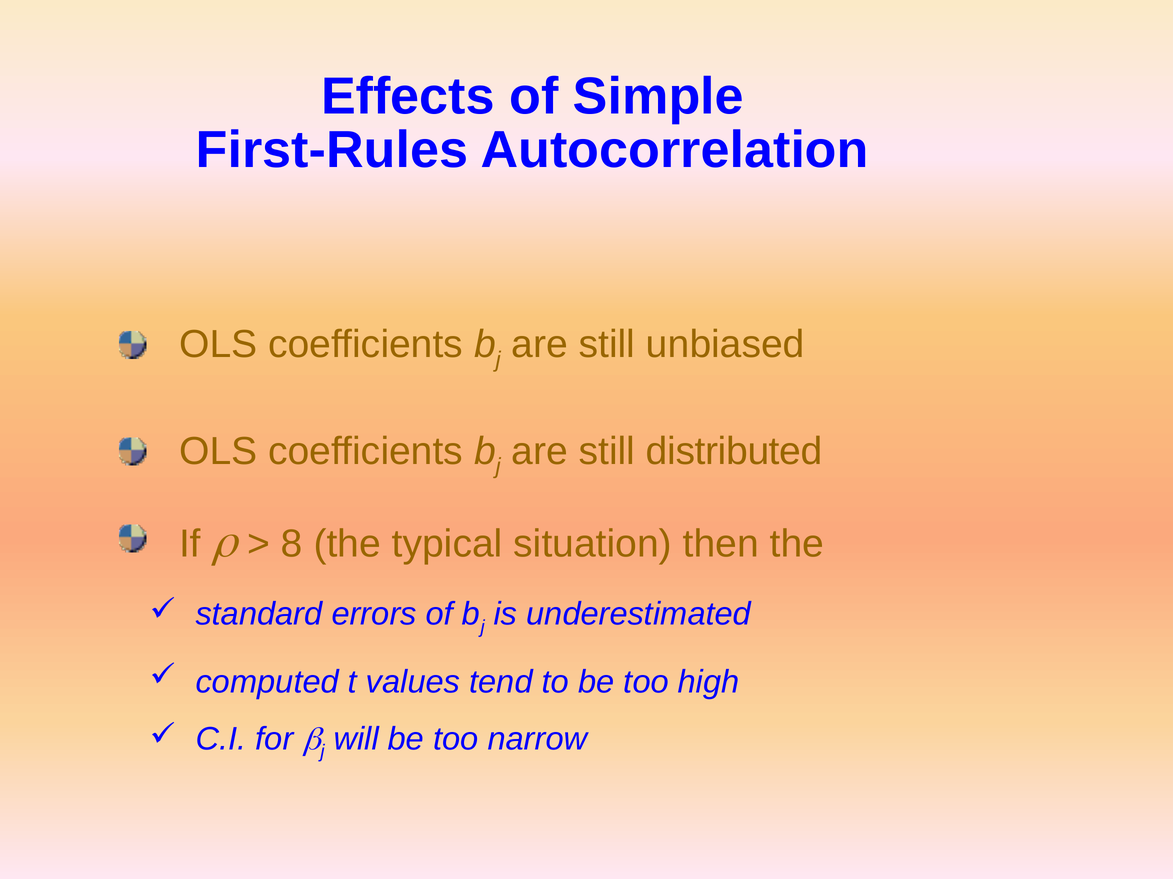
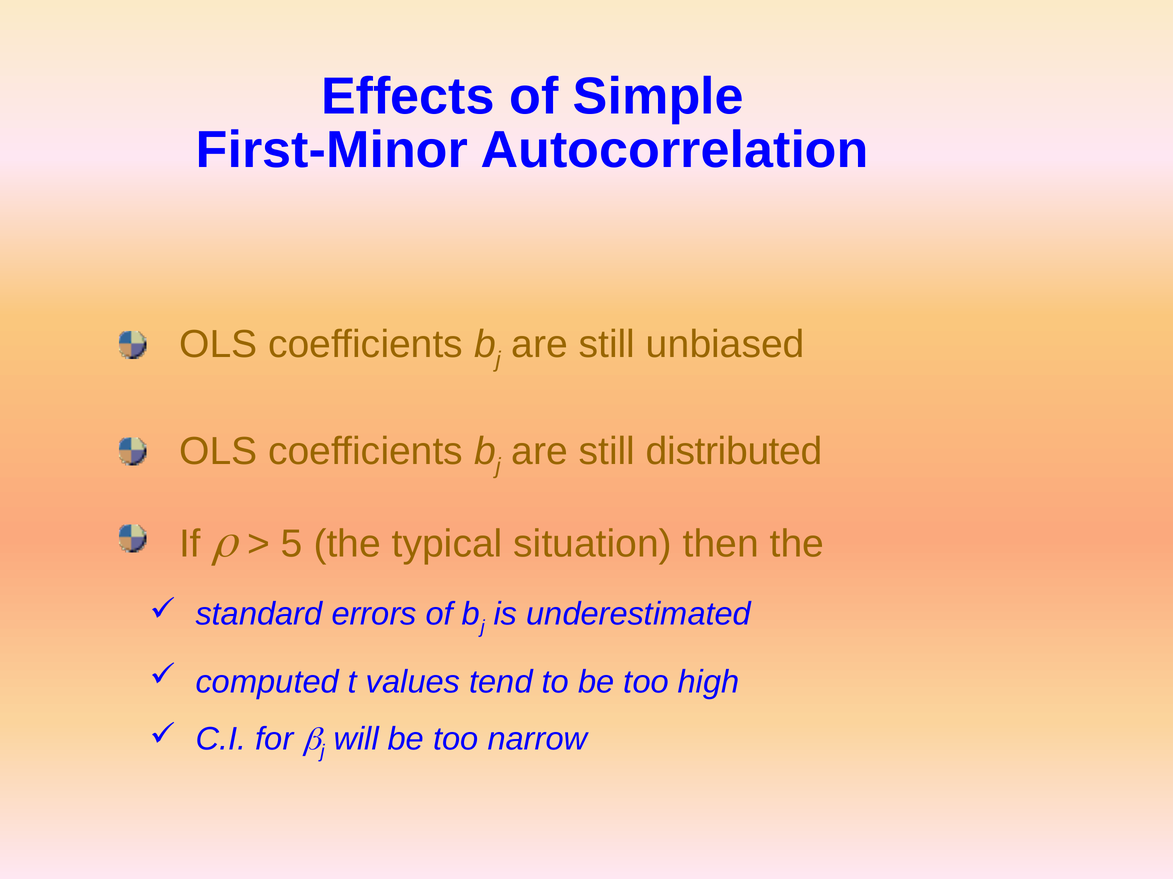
First-Rules: First-Rules -> First-Minor
8: 8 -> 5
